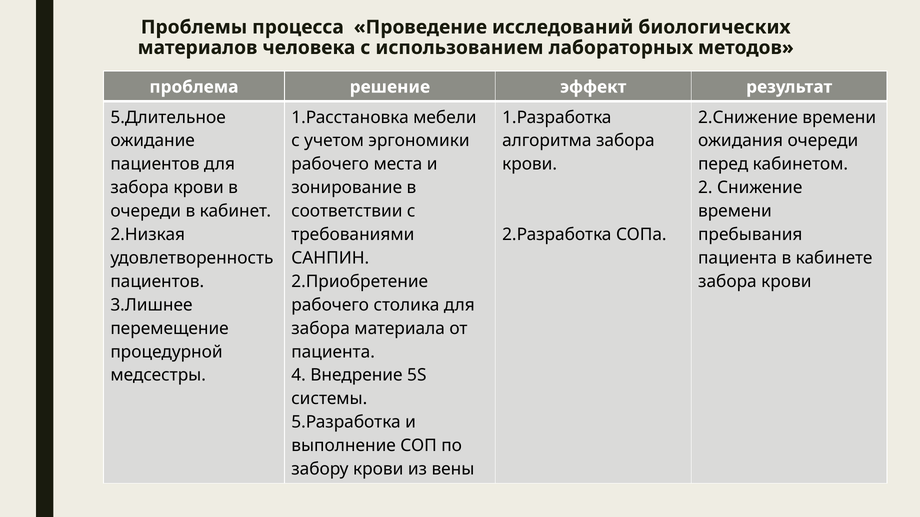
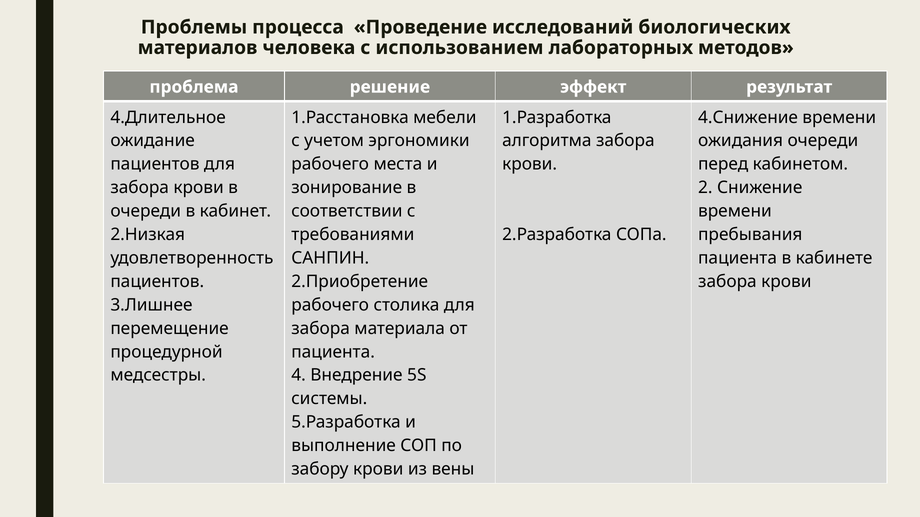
5.Длительное: 5.Длительное -> 4.Длительное
2.Снижение: 2.Снижение -> 4.Снижение
